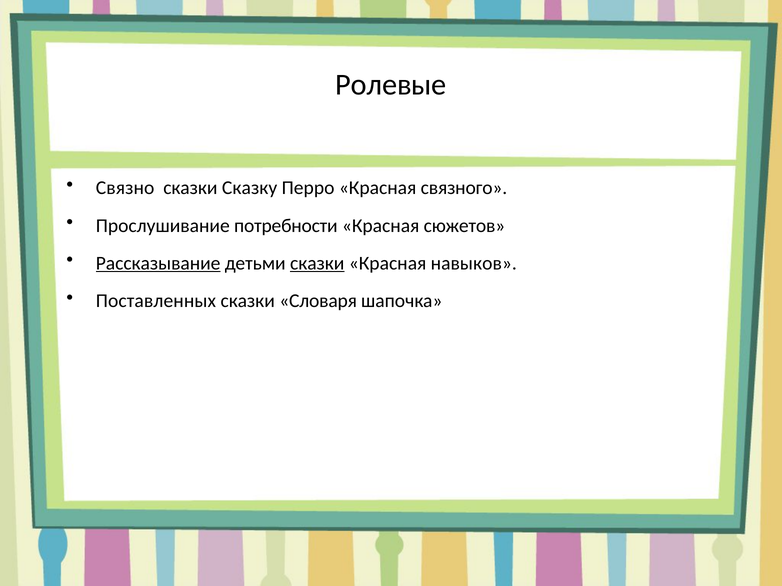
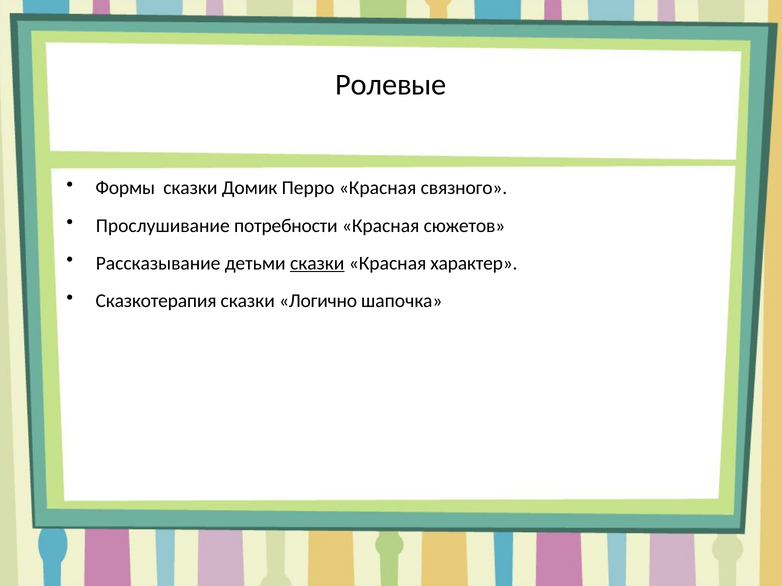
Связно: Связно -> Формы
Сказку: Сказку -> Домик
Рассказывание underline: present -> none
навыков: навыков -> характер
Поставленных: Поставленных -> Сказкотерапия
Словаря: Словаря -> Логично
